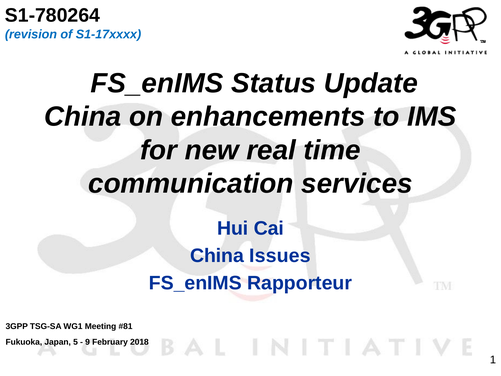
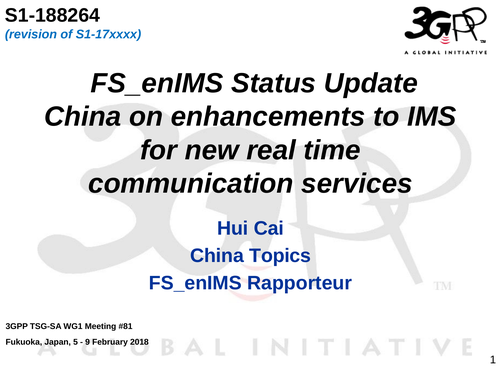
S1-780264: S1-780264 -> S1-188264
Issues: Issues -> Topics
